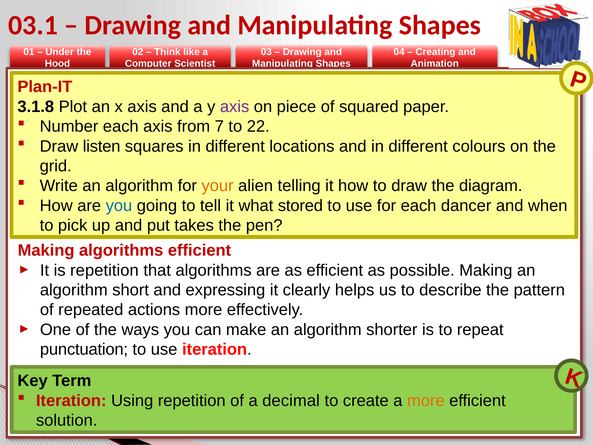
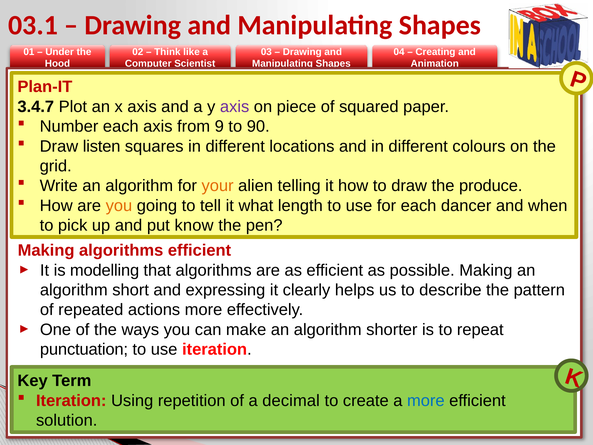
3.1.8: 3.1.8 -> 3.4.7
7: 7 -> 9
22: 22 -> 90
diagram: diagram -> produce
you at (119, 205) colour: blue -> orange
stored: stored -> length
takes: takes -> know
is repetition: repetition -> modelling
more at (426, 400) colour: orange -> blue
